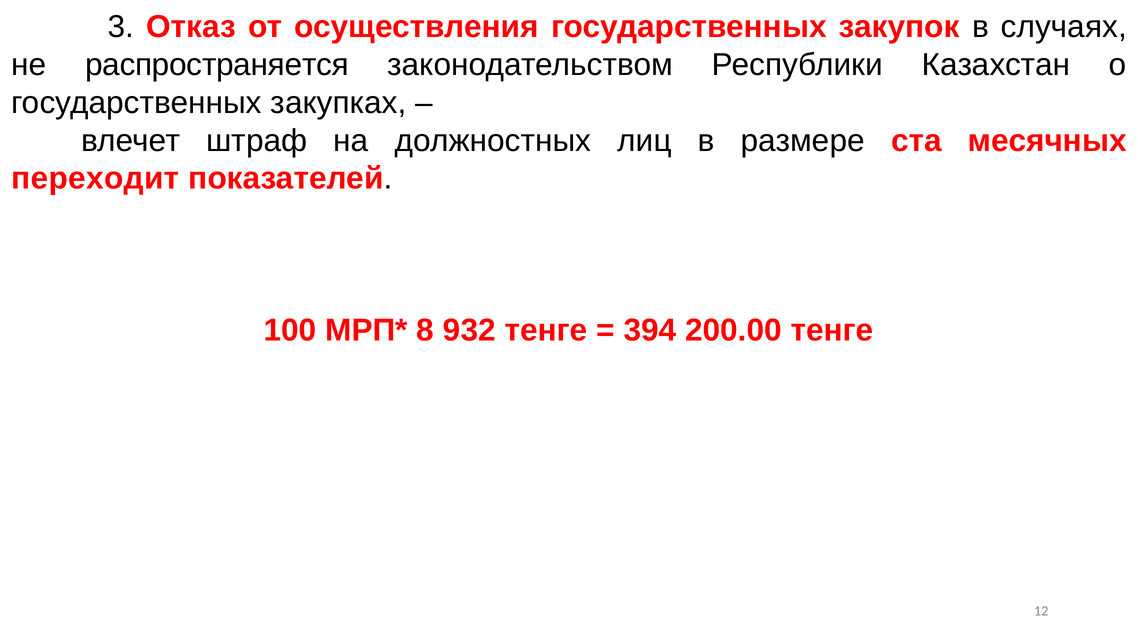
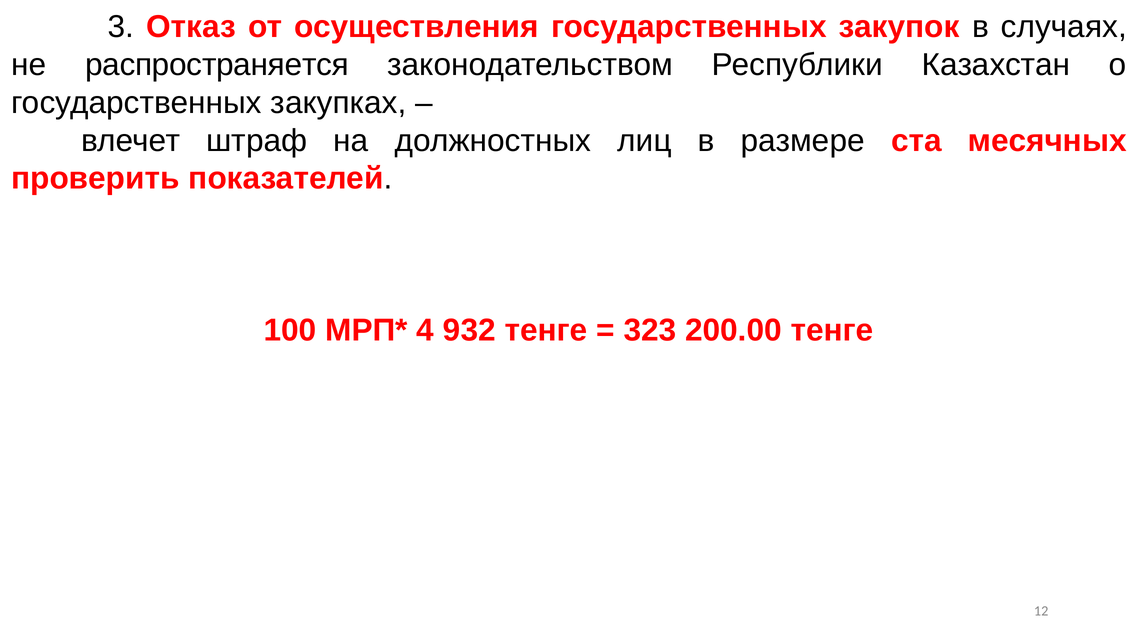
переходит: переходит -> проверить
8: 8 -> 4
394: 394 -> 323
